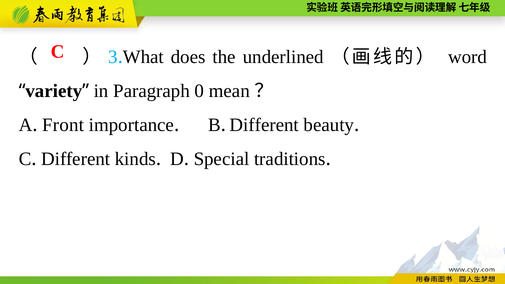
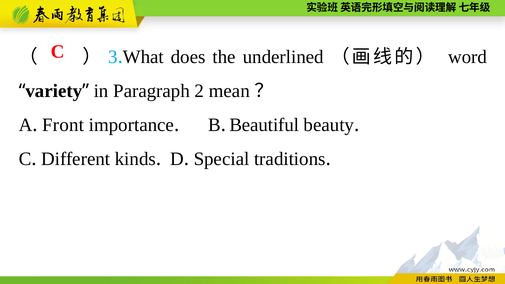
0: 0 -> 2
Different at (264, 125): Different -> Beautiful
